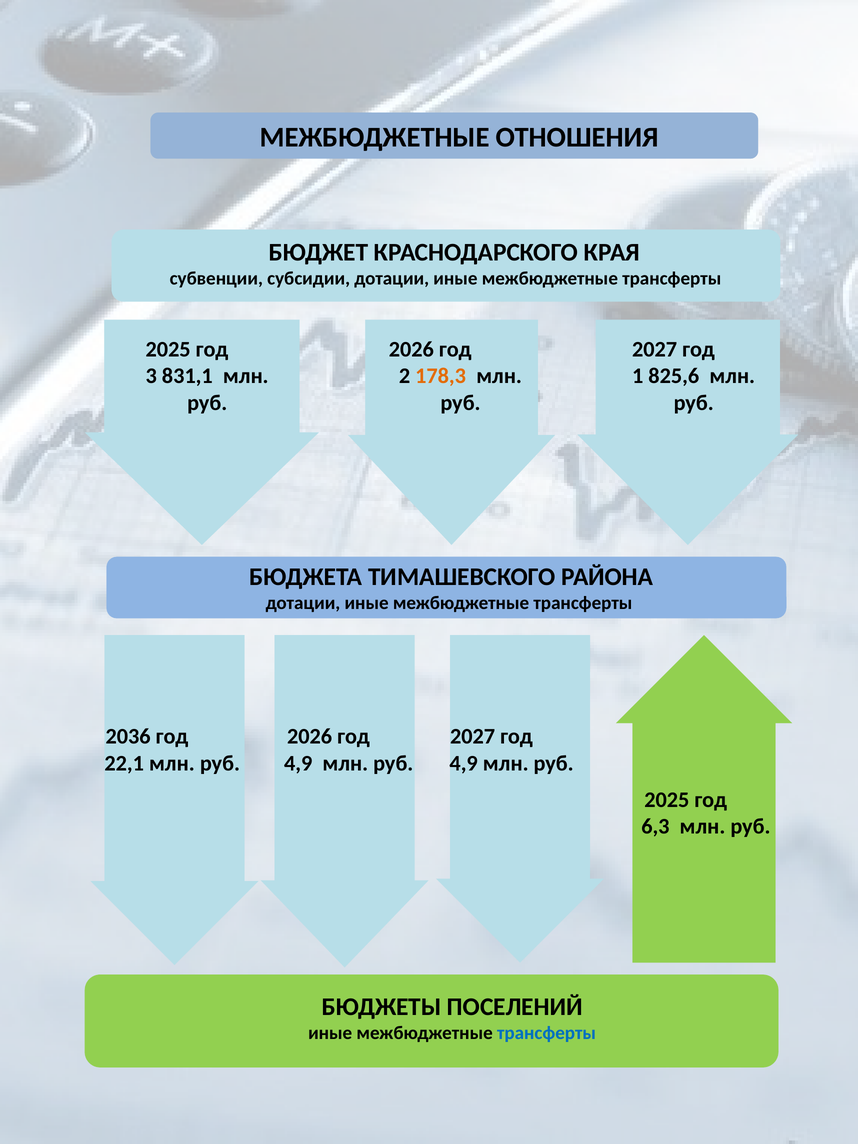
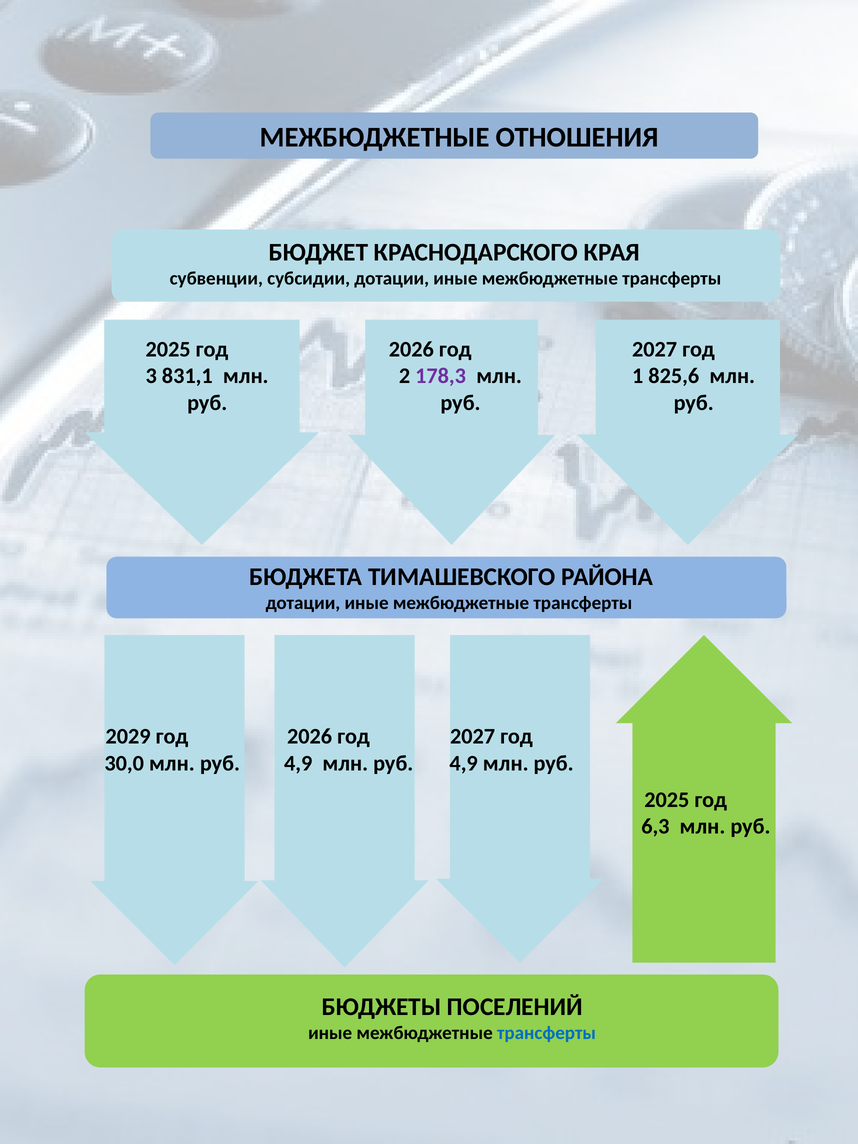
178,3 colour: orange -> purple
2036: 2036 -> 2029
22,1: 22,1 -> 30,0
